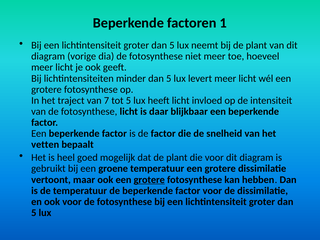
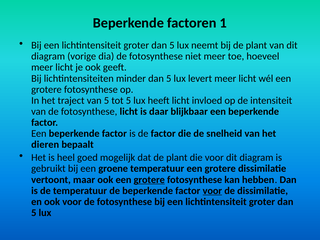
van 7: 7 -> 5
vetten: vetten -> dieren
voor at (212, 191) underline: none -> present
